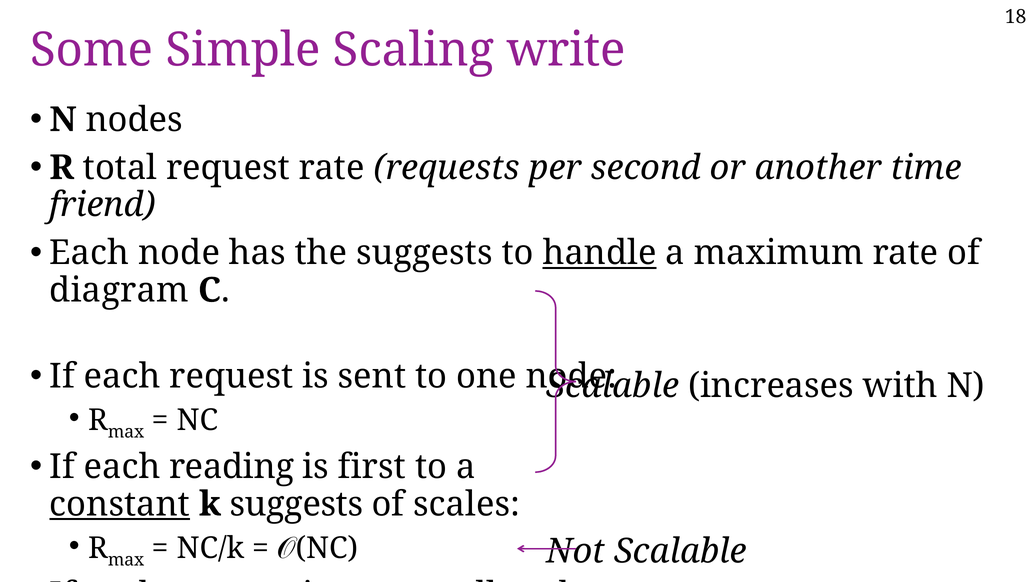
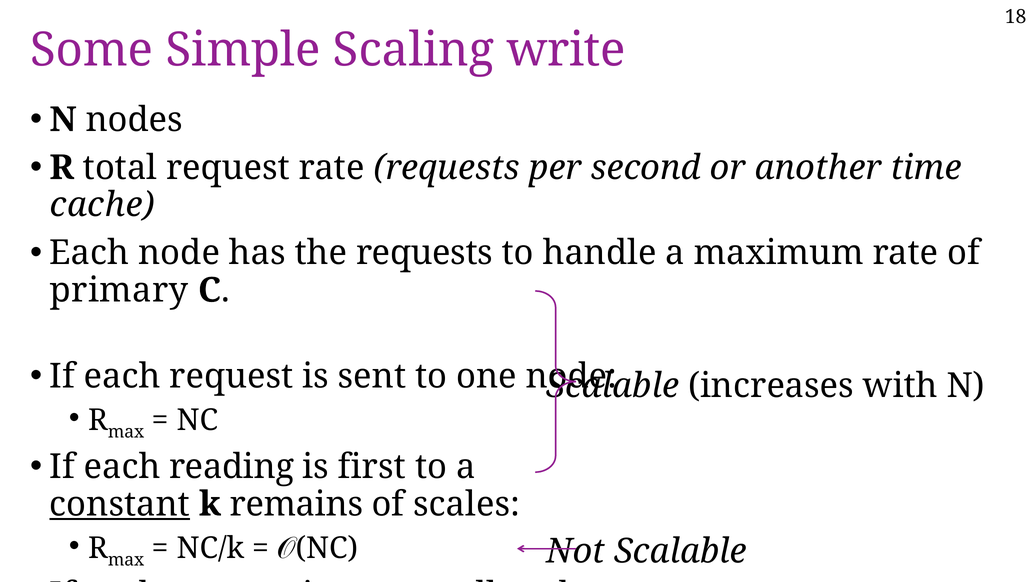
friend: friend -> cache
the suggests: suggests -> requests
handle underline: present -> none
diagram: diagram -> primary
k suggests: suggests -> remains
